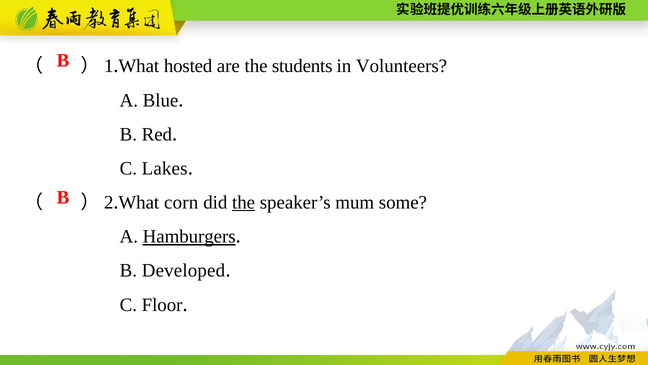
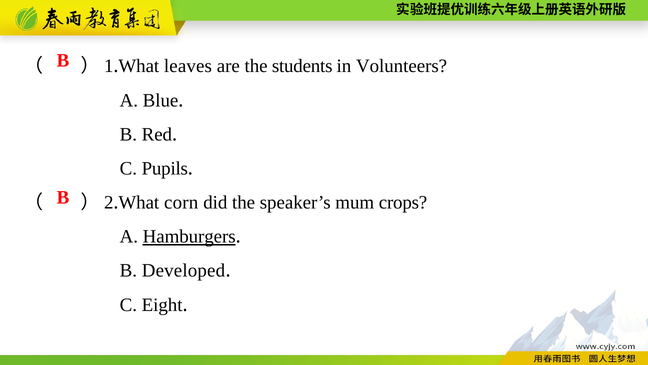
hosted: hosted -> leaves
Lakes: Lakes -> Pupils
the at (244, 202) underline: present -> none
some: some -> crops
Floor: Floor -> Eight
